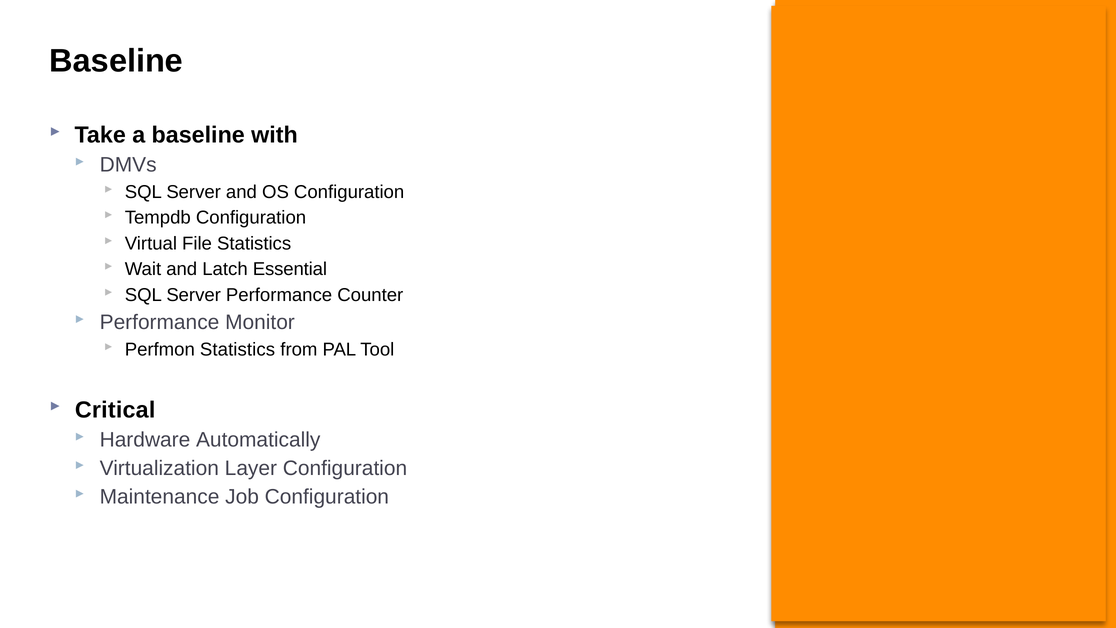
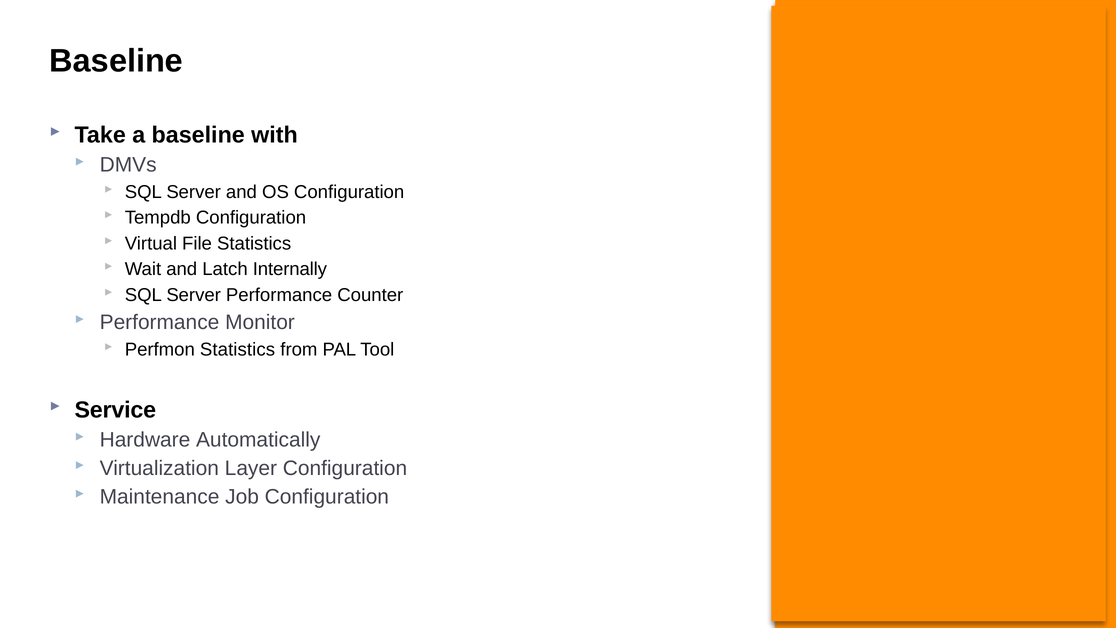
Essential: Essential -> Internally
Critical: Critical -> Service
